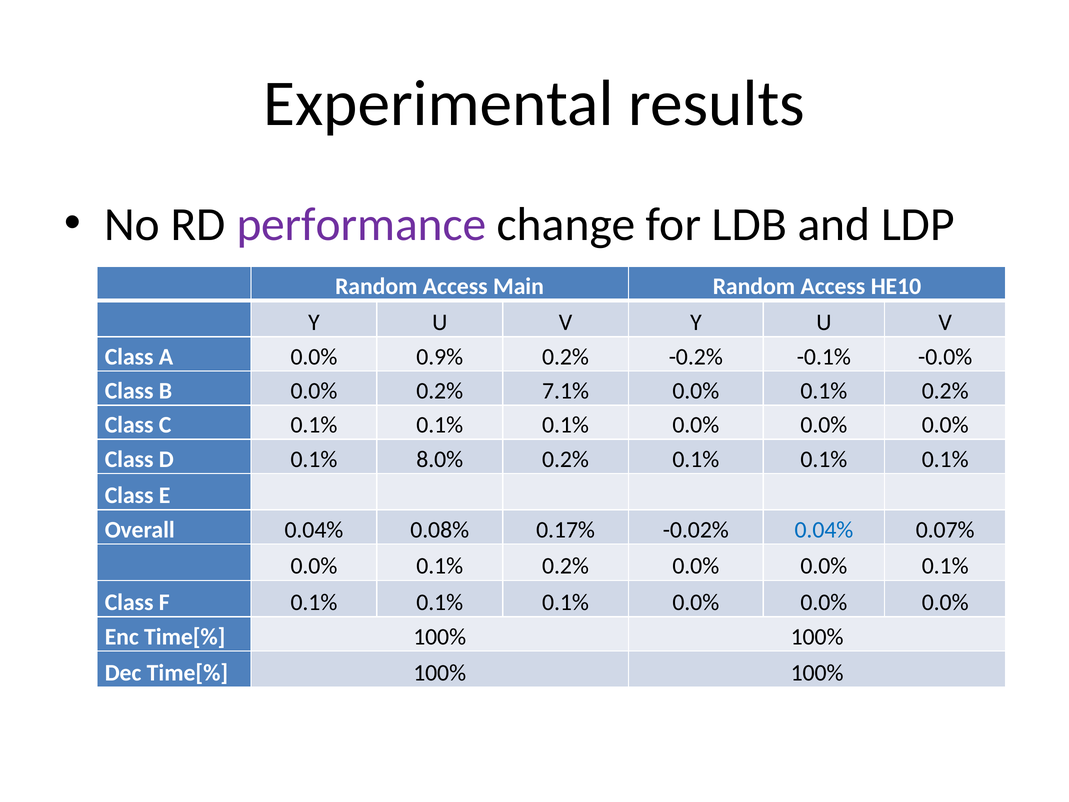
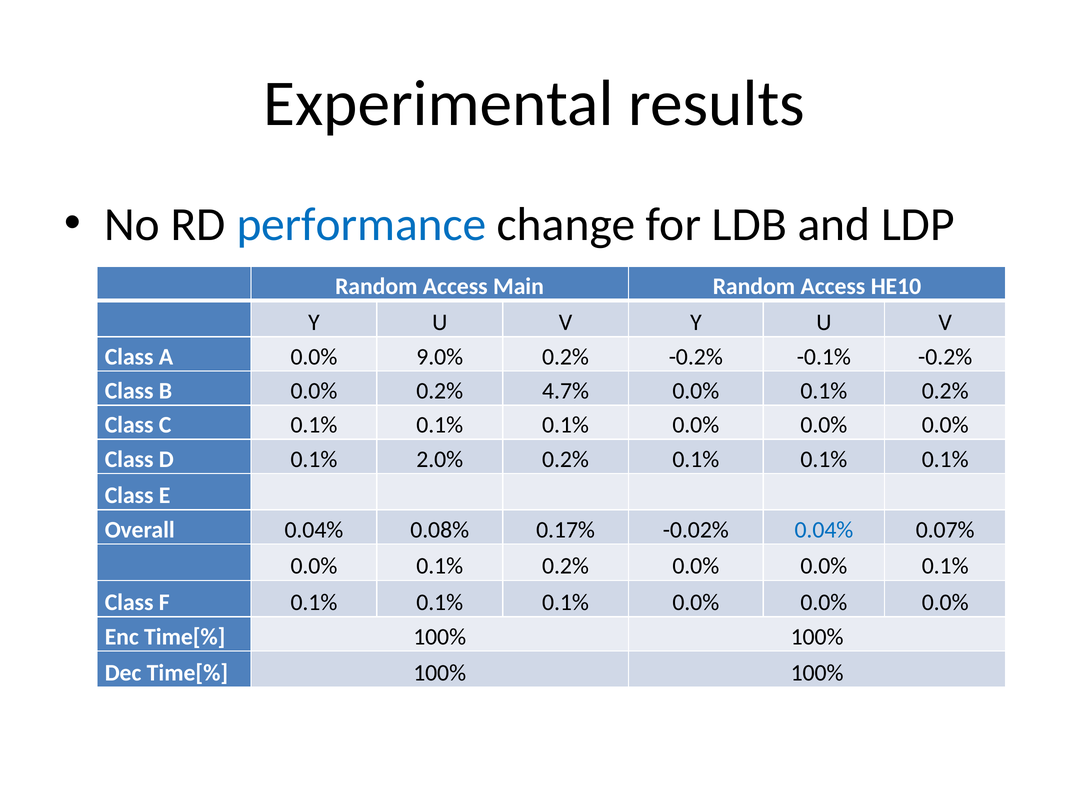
performance colour: purple -> blue
0.9%: 0.9% -> 9.0%
-0.1% -0.0%: -0.0% -> -0.2%
7.1%: 7.1% -> 4.7%
8.0%: 8.0% -> 2.0%
